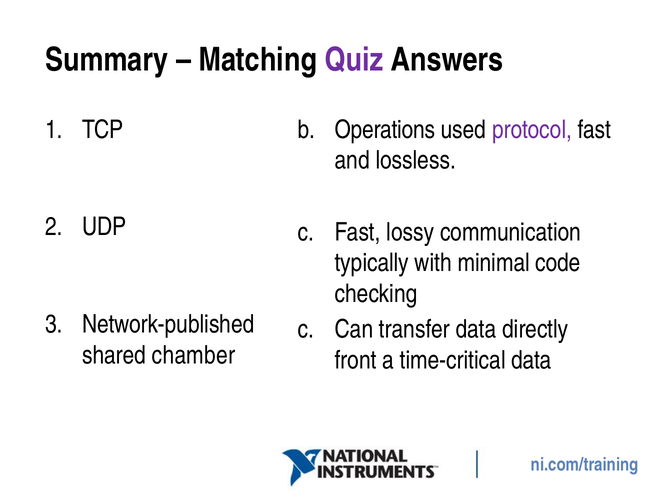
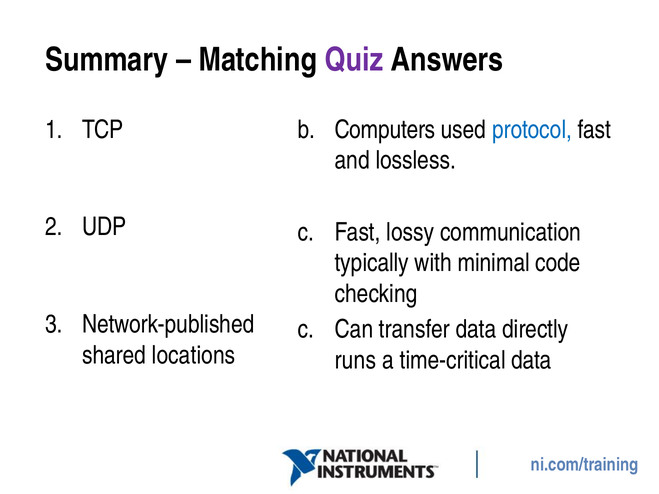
Operations: Operations -> Computers
protocol colour: purple -> blue
chamber: chamber -> locations
front: front -> runs
